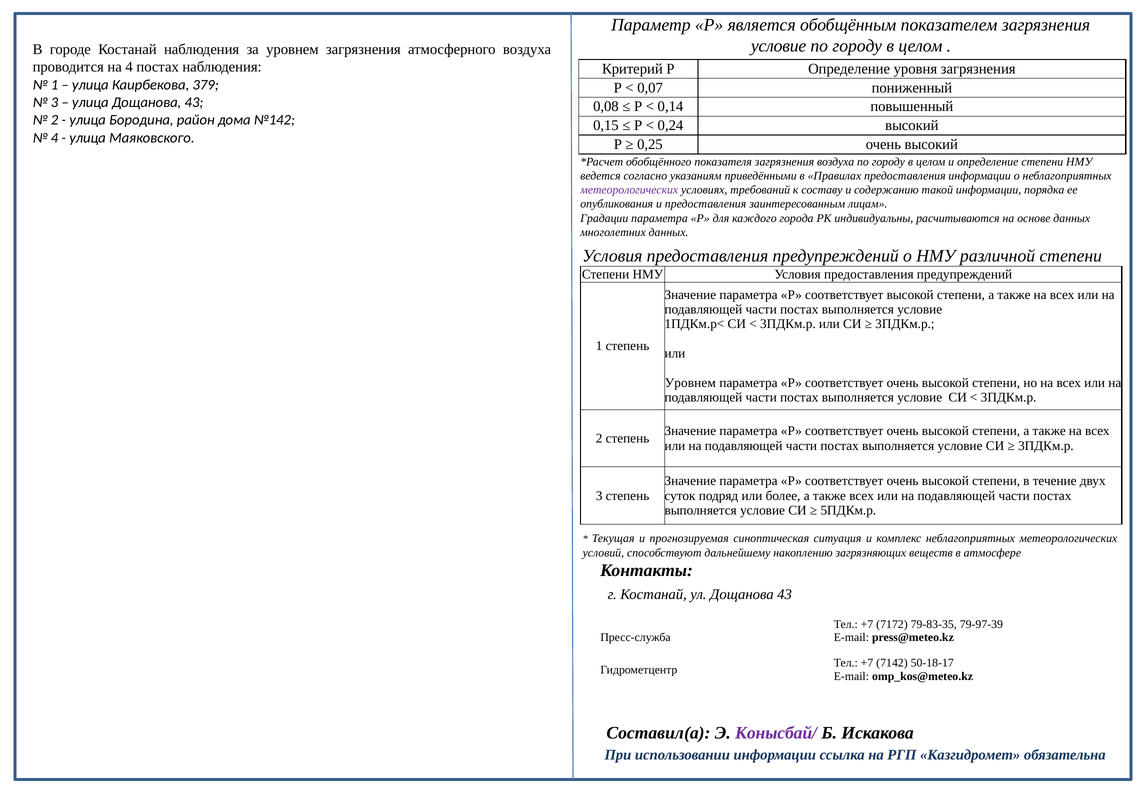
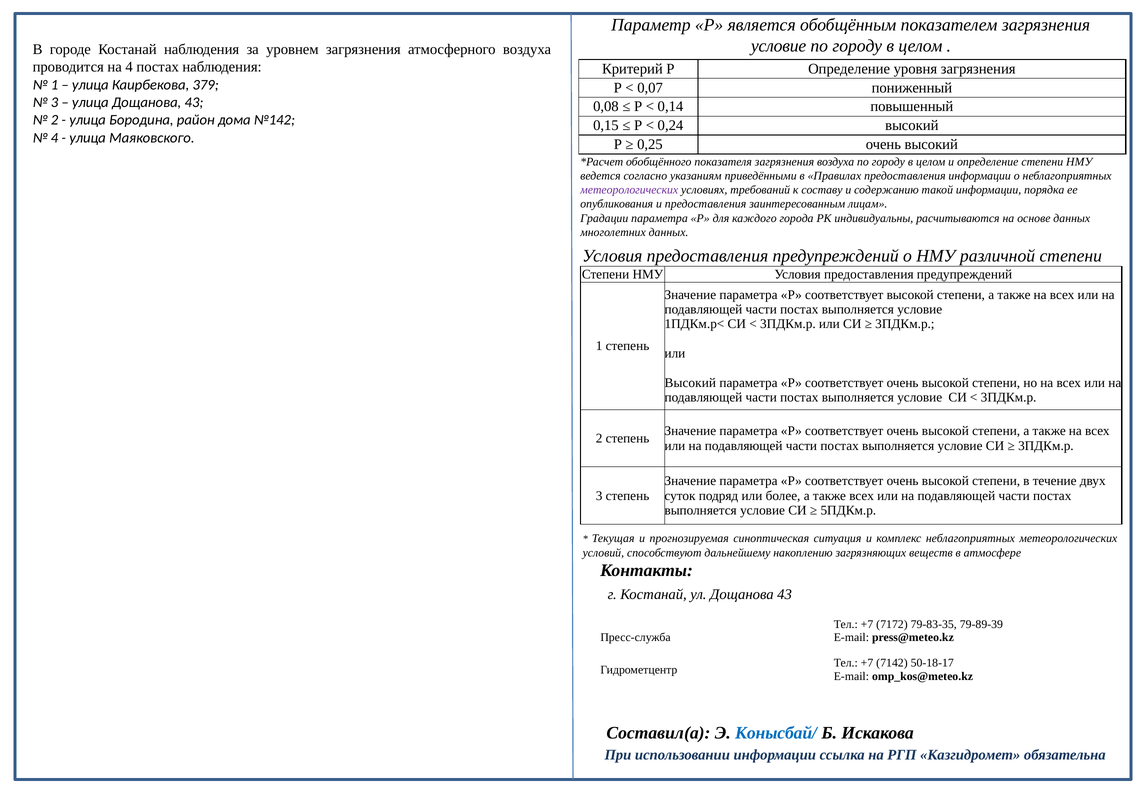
Уровнем at (690, 383): Уровнем -> Высокий
79-97-39: 79-97-39 -> 79-89-39
Конысбай/ colour: purple -> blue
